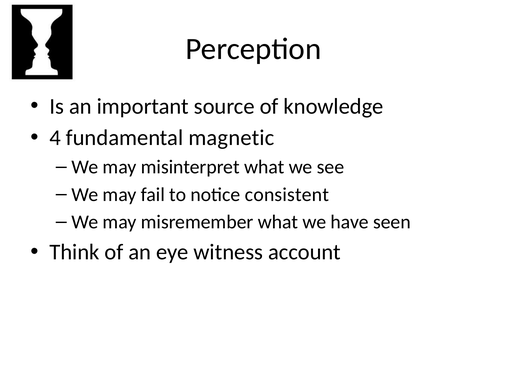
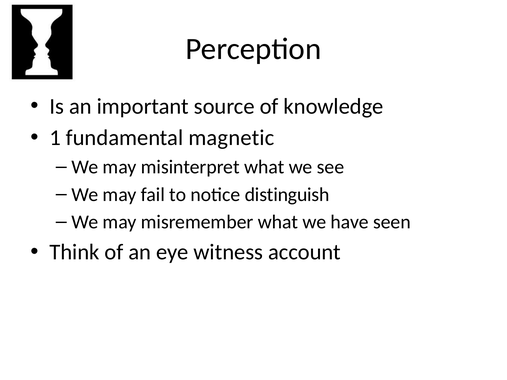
4: 4 -> 1
consistent: consistent -> distinguish
